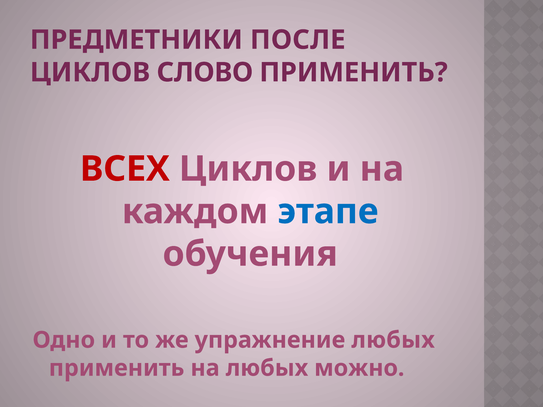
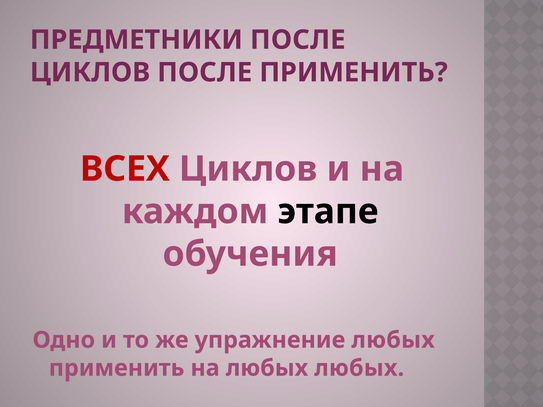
ЦИКЛОВ СЛОВО: СЛОВО -> ПОСЛЕ
этапе colour: blue -> black
любых можно: можно -> любых
